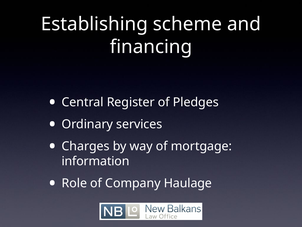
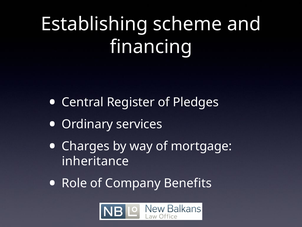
information: information -> inheritance
Haulage: Haulage -> Benefits
